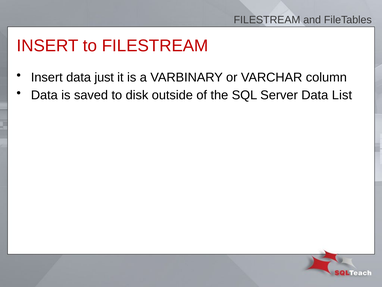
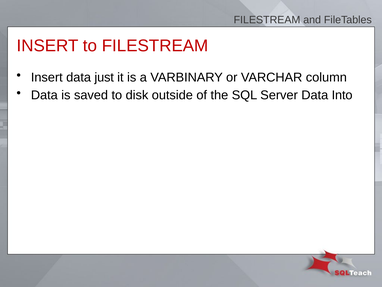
List: List -> Into
